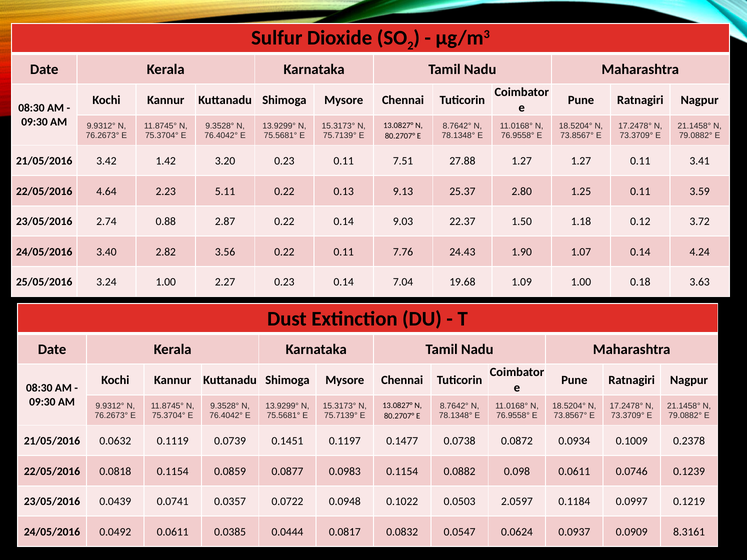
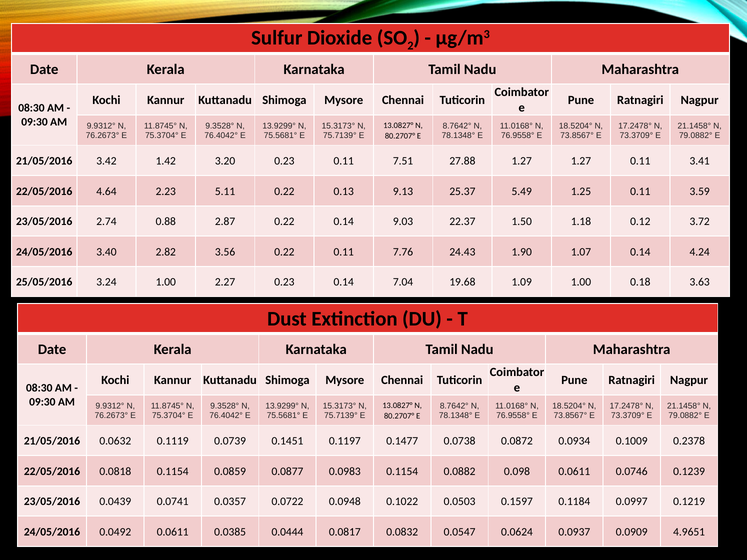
2.80: 2.80 -> 5.49
2.0597: 2.0597 -> 0.1597
8.3161: 8.3161 -> 4.9651
